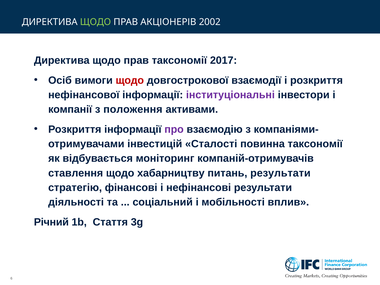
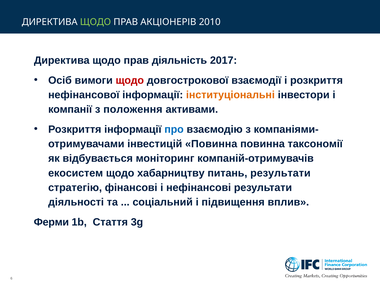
2002: 2002 -> 2010
прав таксономії: таксономії -> діяльність
інституціональні colour: purple -> orange
про colour: purple -> blue
інвестицій Сталості: Сталості -> Повинна
ставлення: ставлення -> екосистем
мобільності: мобільності -> підвищення
Річний: Річний -> Ферми
